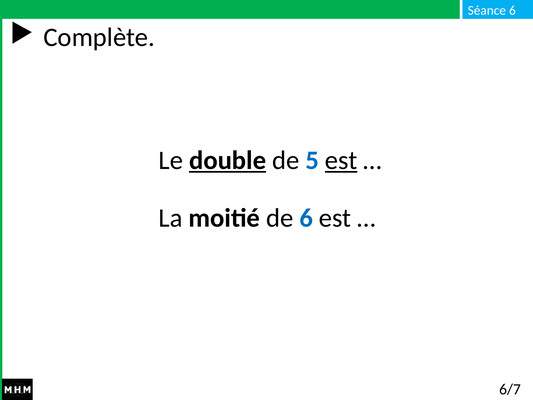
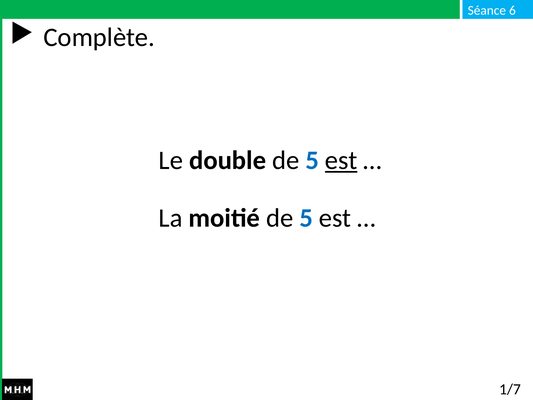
double underline: present -> none
moitié de 6: 6 -> 5
6/7: 6/7 -> 1/7
